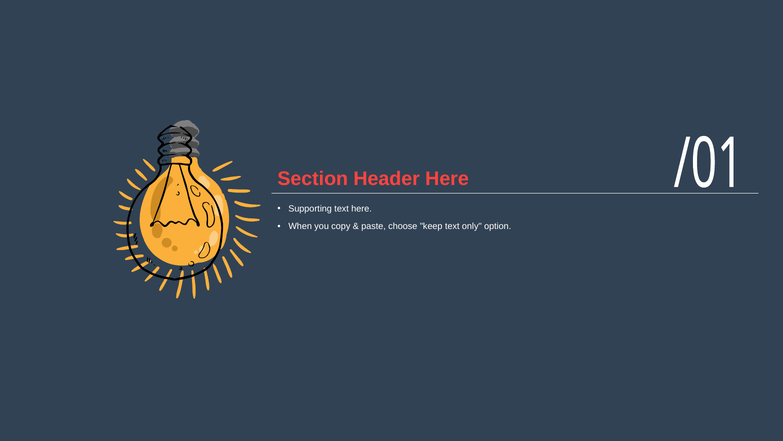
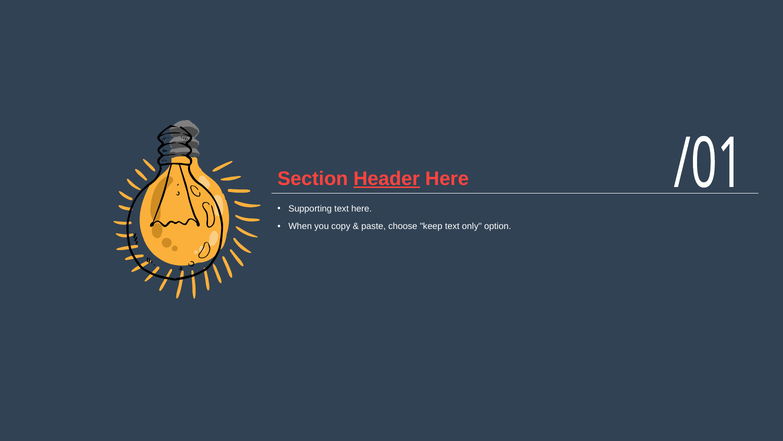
Header underline: none -> present
